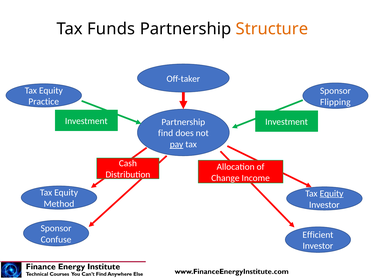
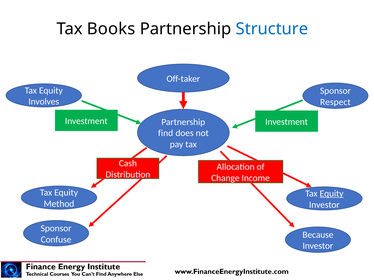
Funds: Funds -> Books
Structure colour: orange -> blue
Practice: Practice -> Involves
Flipping: Flipping -> Respect
pay underline: present -> none
Efficient: Efficient -> Because
